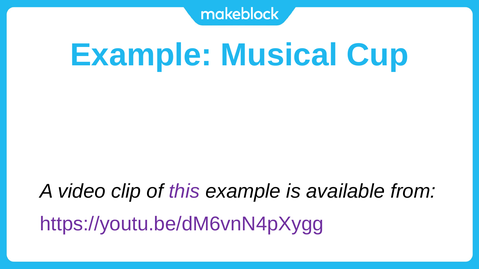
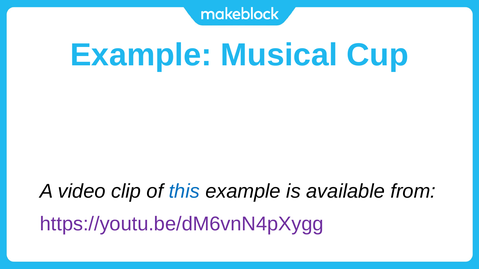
this colour: purple -> blue
